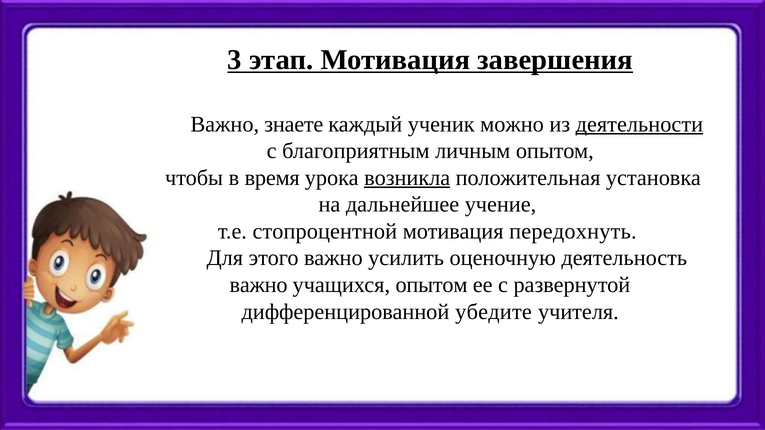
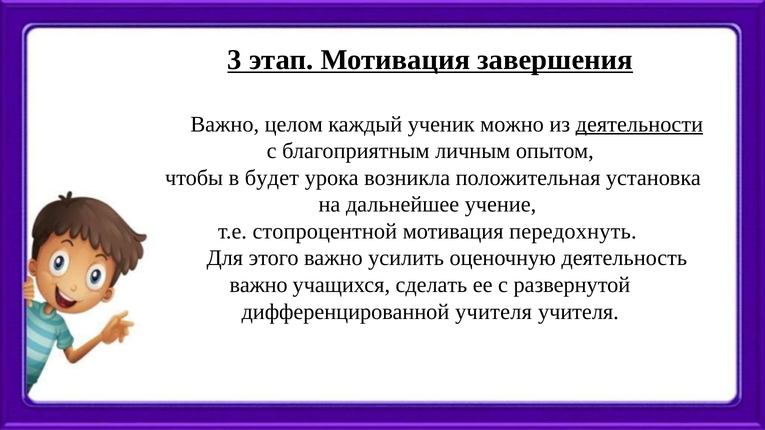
знаете: знаете -> целом
время: время -> будет
возникла underline: present -> none
учащихся опытом: опытом -> сделать
дифференцированной убедите: убедите -> учителя
